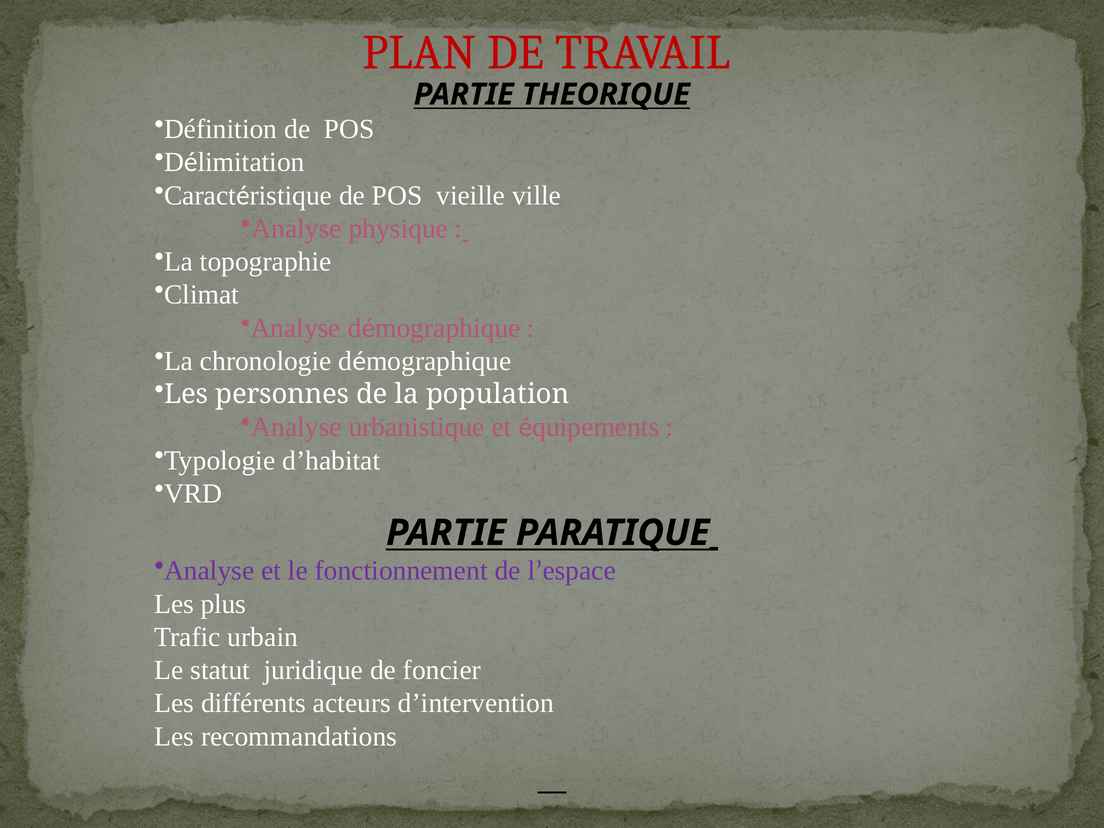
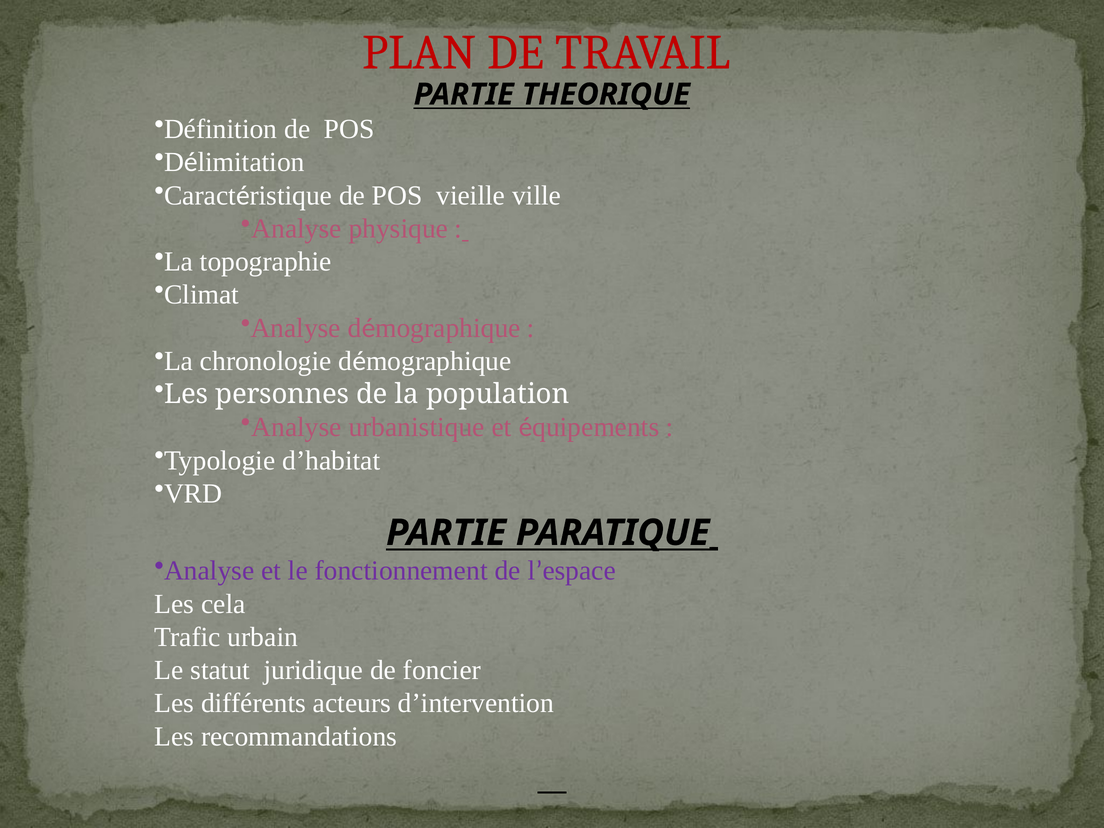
plus: plus -> cela
